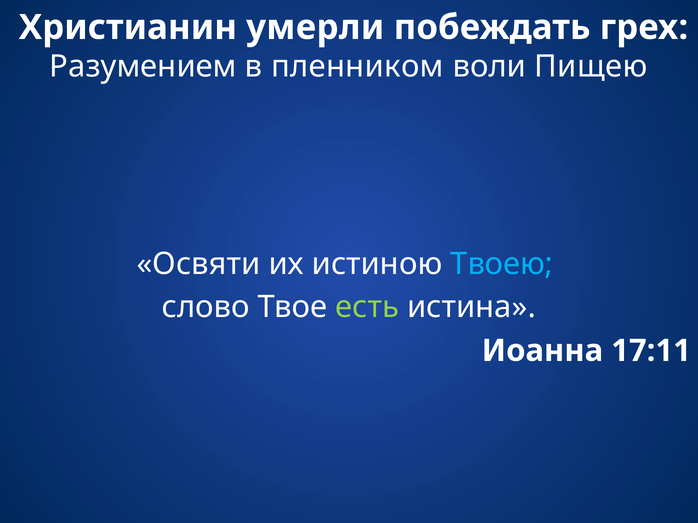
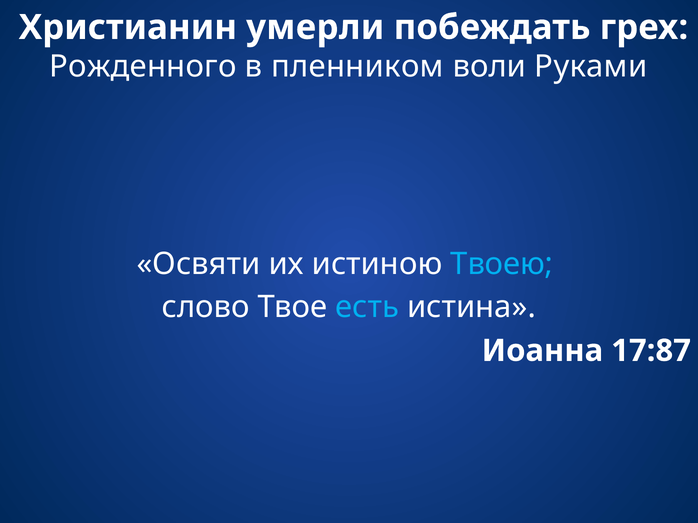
Разумением: Разумением -> Рожденного
Пищею: Пищею -> Руками
есть colour: light green -> light blue
17:11: 17:11 -> 17:87
